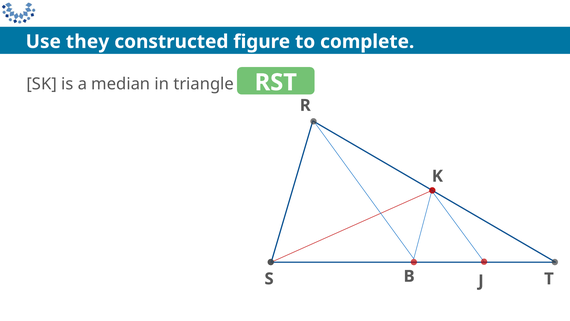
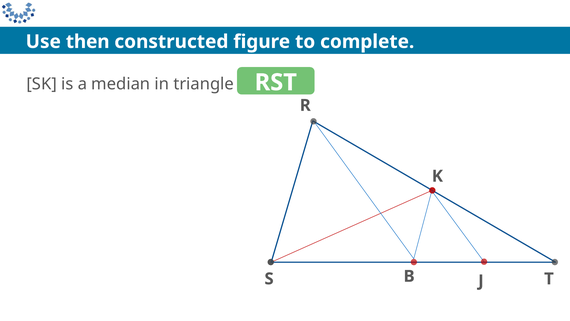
they: they -> then
